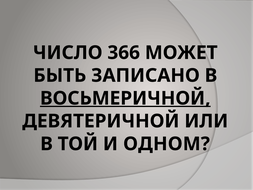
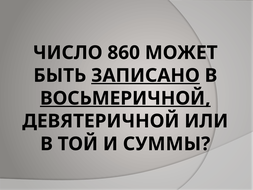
366: 366 -> 860
ЗАПИСАНО underline: none -> present
ОДНОМ: ОДНОМ -> СУММЫ
